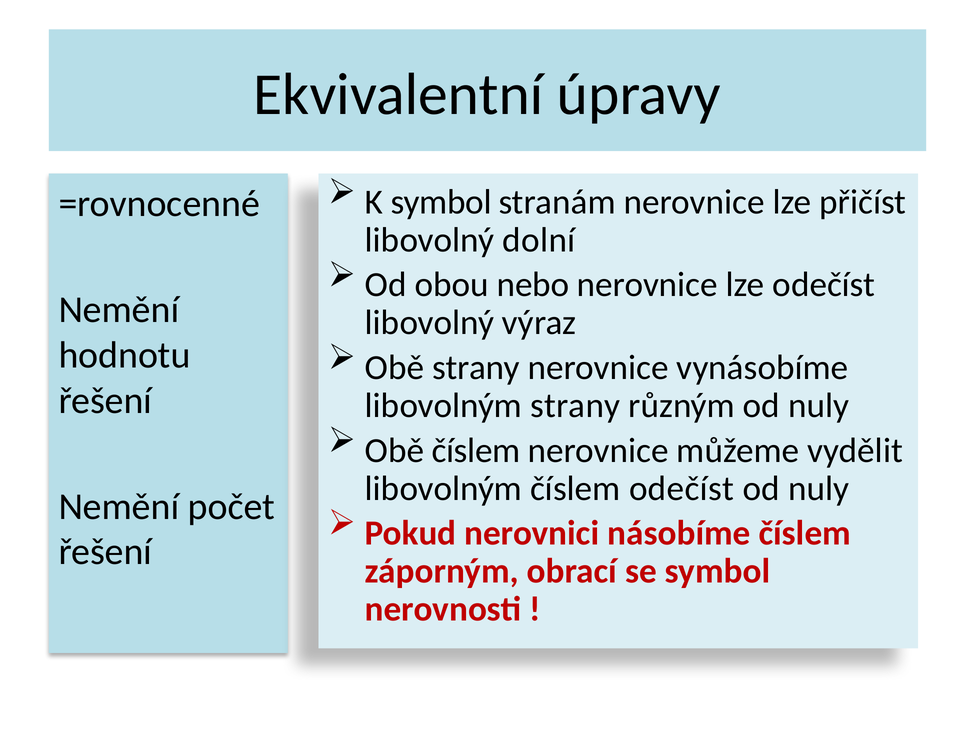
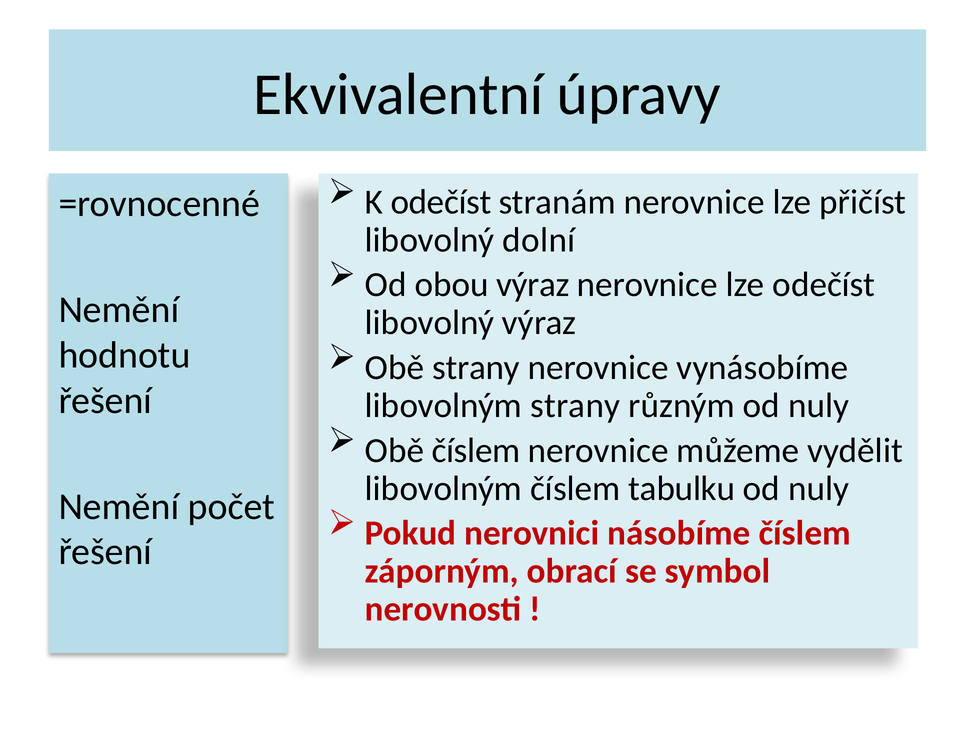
K symbol: symbol -> odečíst
obou nebo: nebo -> výraz
číslem odečíst: odečíst -> tabulku
